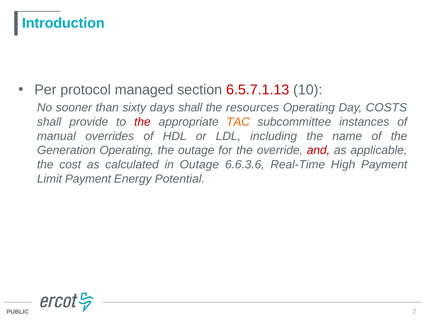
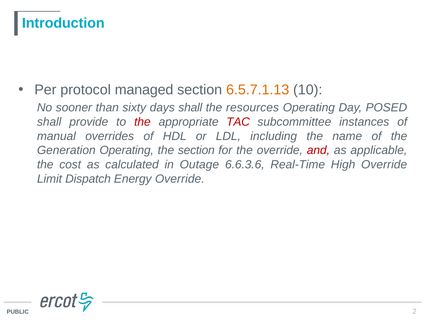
6.5.7.1.13 colour: red -> orange
COSTS: COSTS -> POSED
TAC colour: orange -> red
the outage: outage -> section
High Payment: Payment -> Override
Limit Payment: Payment -> Dispatch
Energy Potential: Potential -> Override
